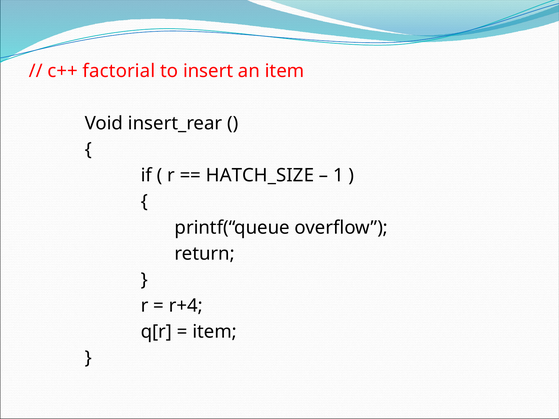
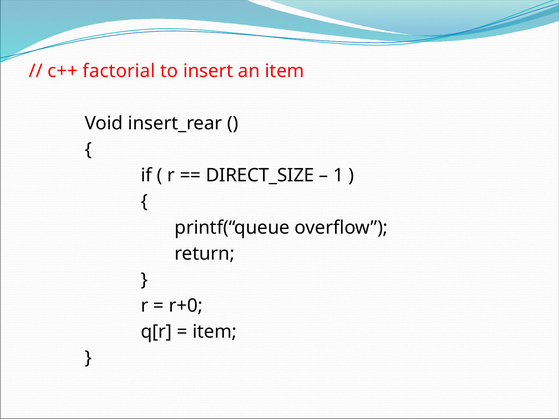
HATCH_SIZE: HATCH_SIZE -> DIRECT_SIZE
r+4: r+4 -> r+0
